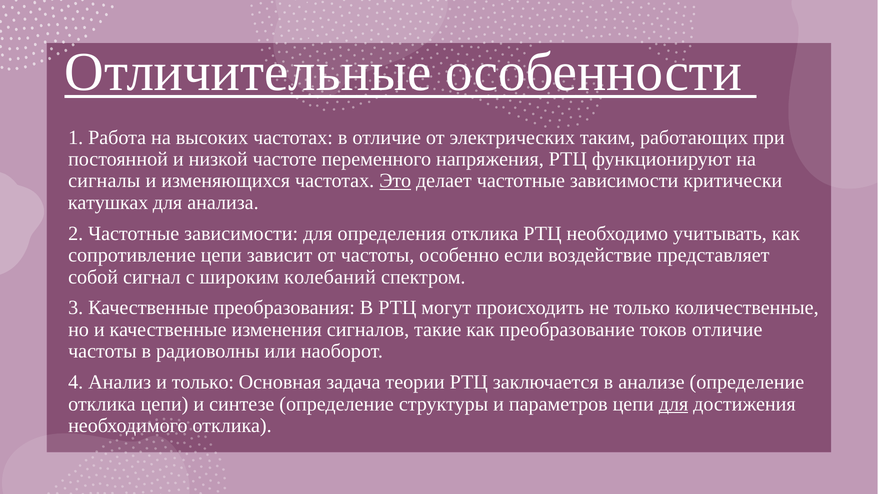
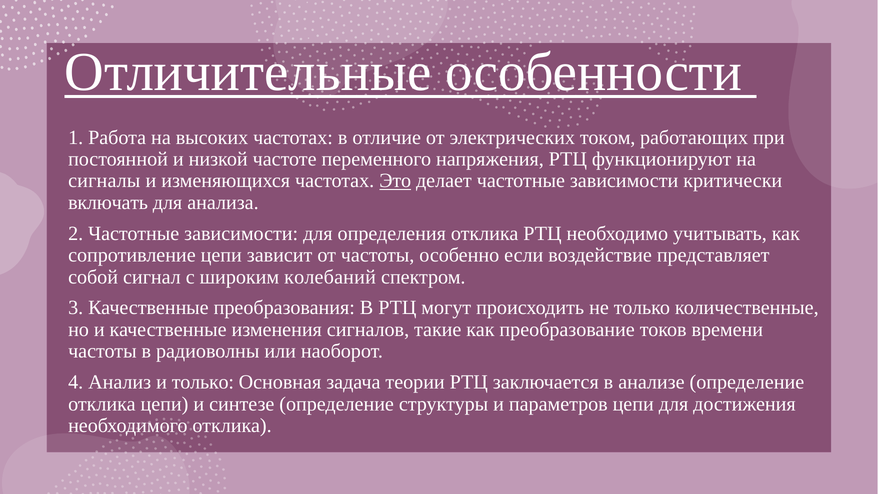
таким: таким -> током
катушках: катушках -> включать
токов отличие: отличие -> времени
для at (674, 404) underline: present -> none
